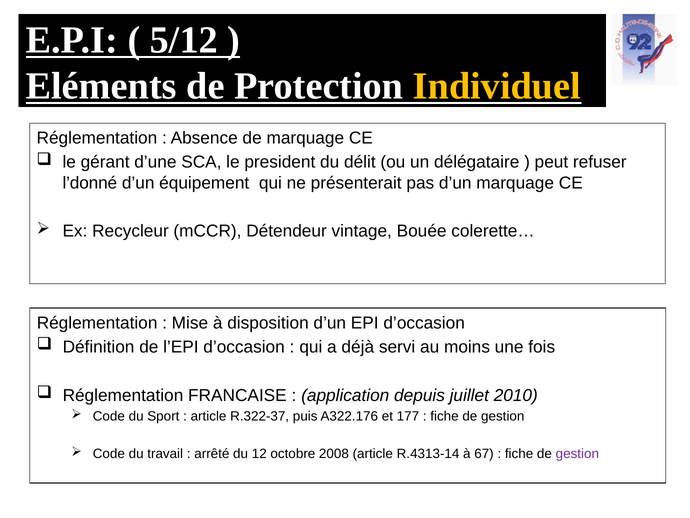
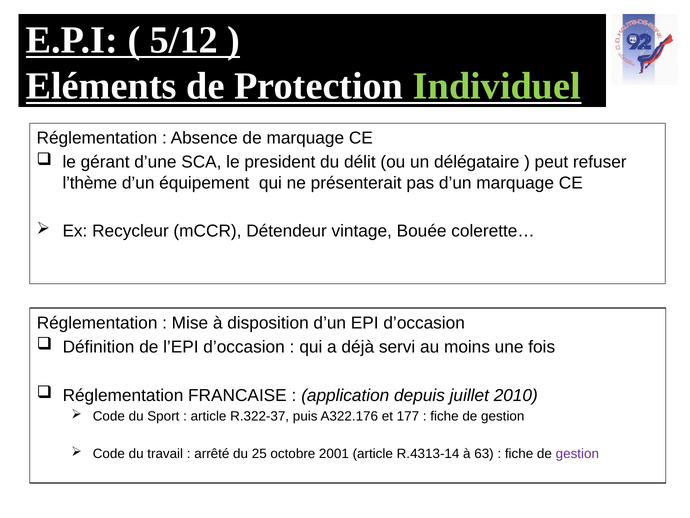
Individuel colour: yellow -> light green
l’donné: l’donné -> l’thème
12: 12 -> 25
2008: 2008 -> 2001
67: 67 -> 63
